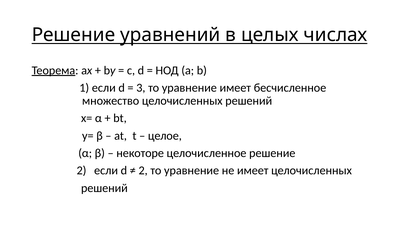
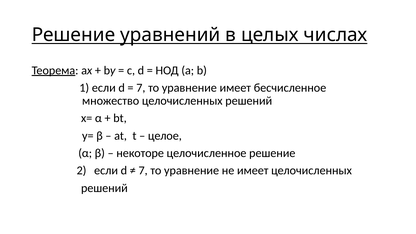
3 at (141, 88): 3 -> 7
2 at (143, 171): 2 -> 7
